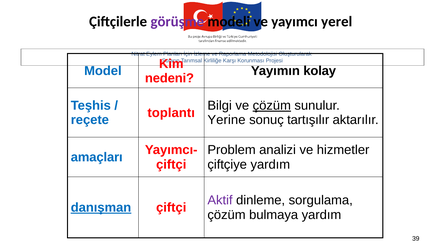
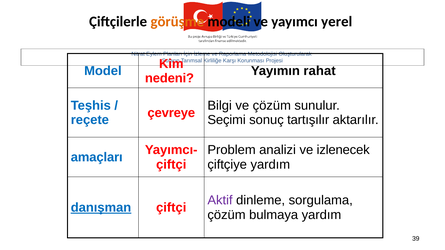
görüşme colour: purple -> orange
kolay: kolay -> rahat
çözüm at (272, 106) underline: present -> none
toplantı: toplantı -> çevreye
Yerine: Yerine -> Seçimi
hizmetler: hizmetler -> izlenecek
